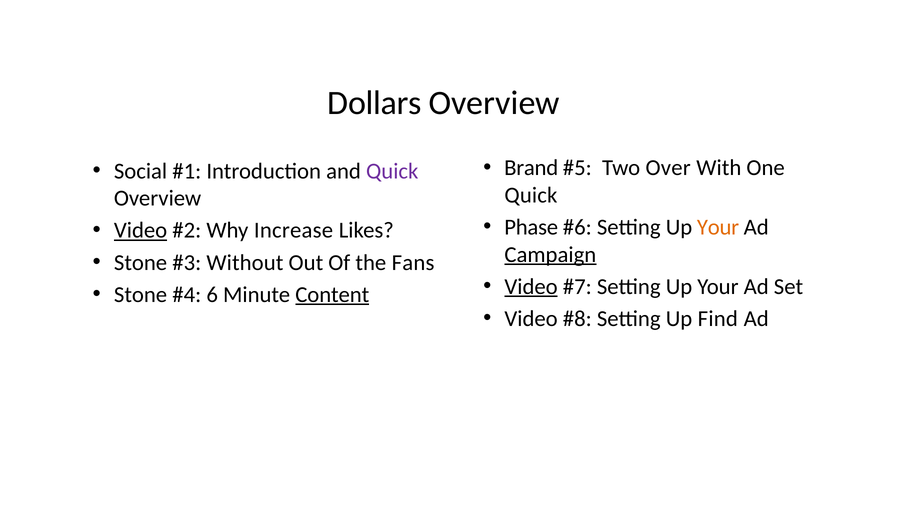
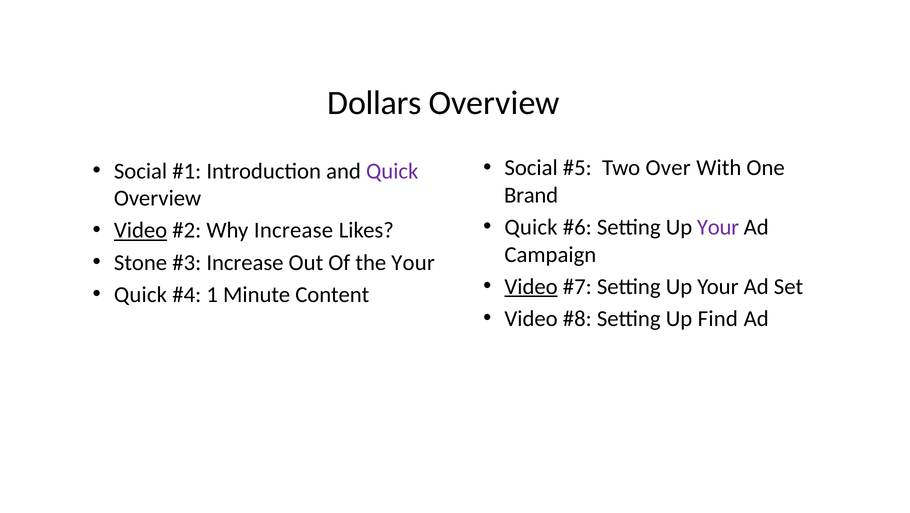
Brand at (531, 168): Brand -> Social
Quick at (531, 195): Quick -> Brand
Phase at (531, 227): Phase -> Quick
Your at (718, 227) colour: orange -> purple
Campaign underline: present -> none
Without at (245, 262): Without -> Increase
the Fans: Fans -> Your
Stone at (141, 294): Stone -> Quick
6: 6 -> 1
Content underline: present -> none
